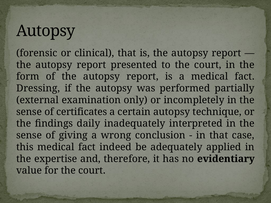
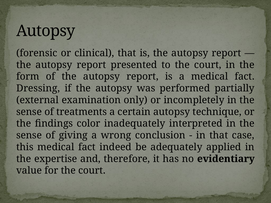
certificates: certificates -> treatments
daily: daily -> color
